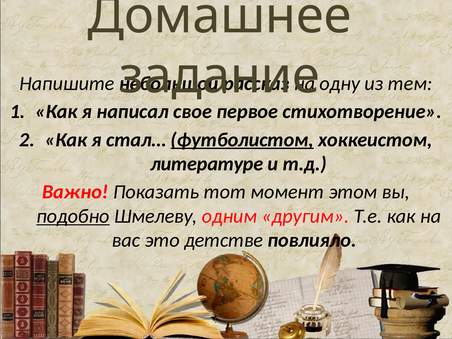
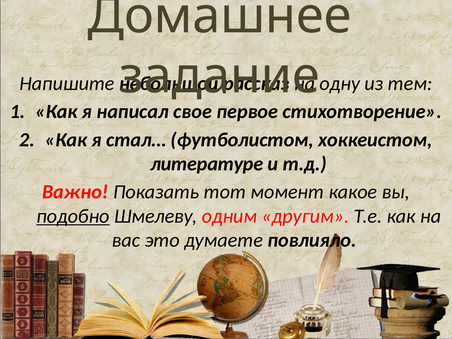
футболистом underline: present -> none
этом: этом -> какое
детстве: детстве -> думаете
